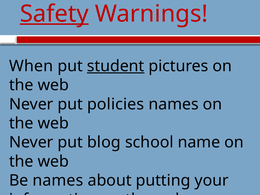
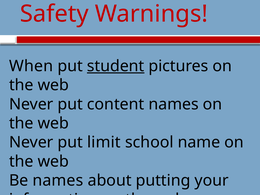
Safety underline: present -> none
policies: policies -> content
blog: blog -> limit
